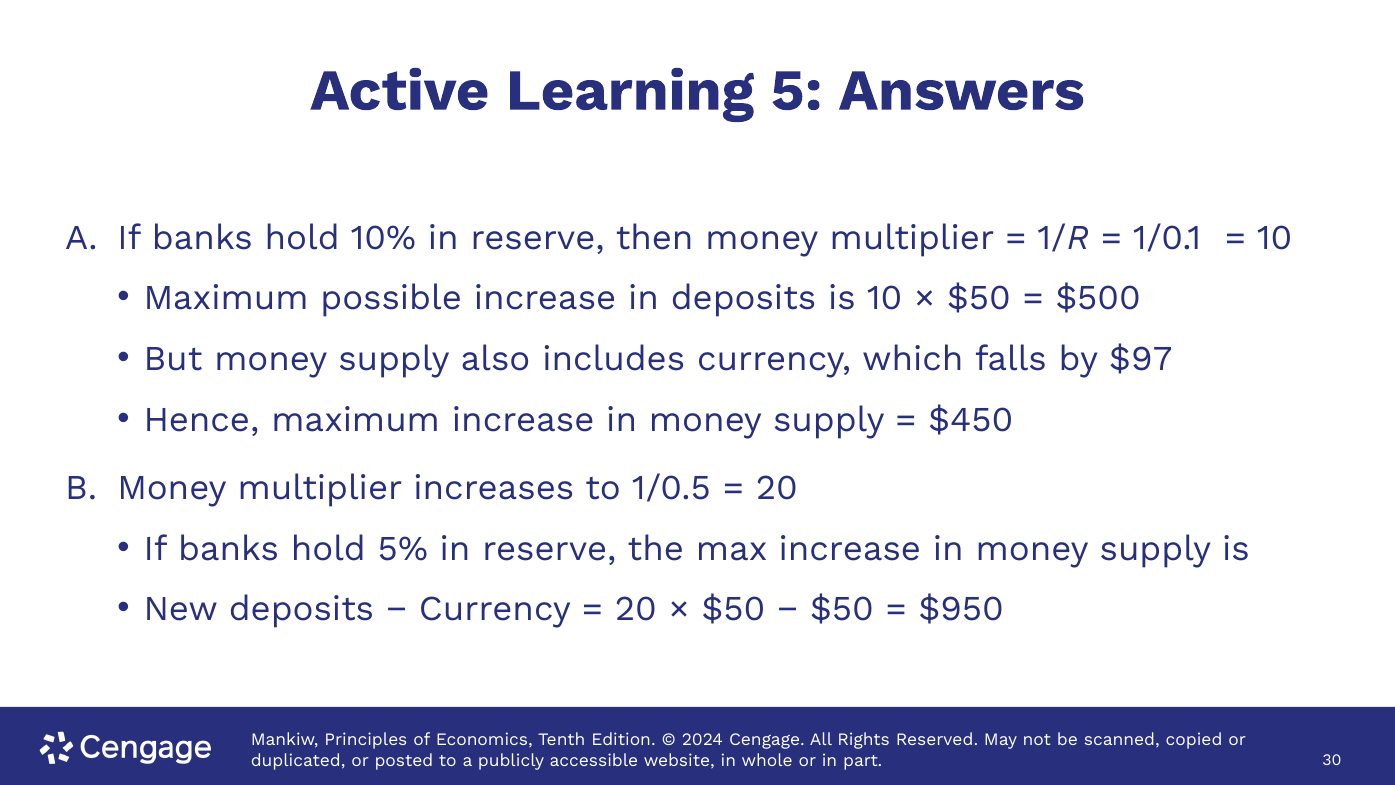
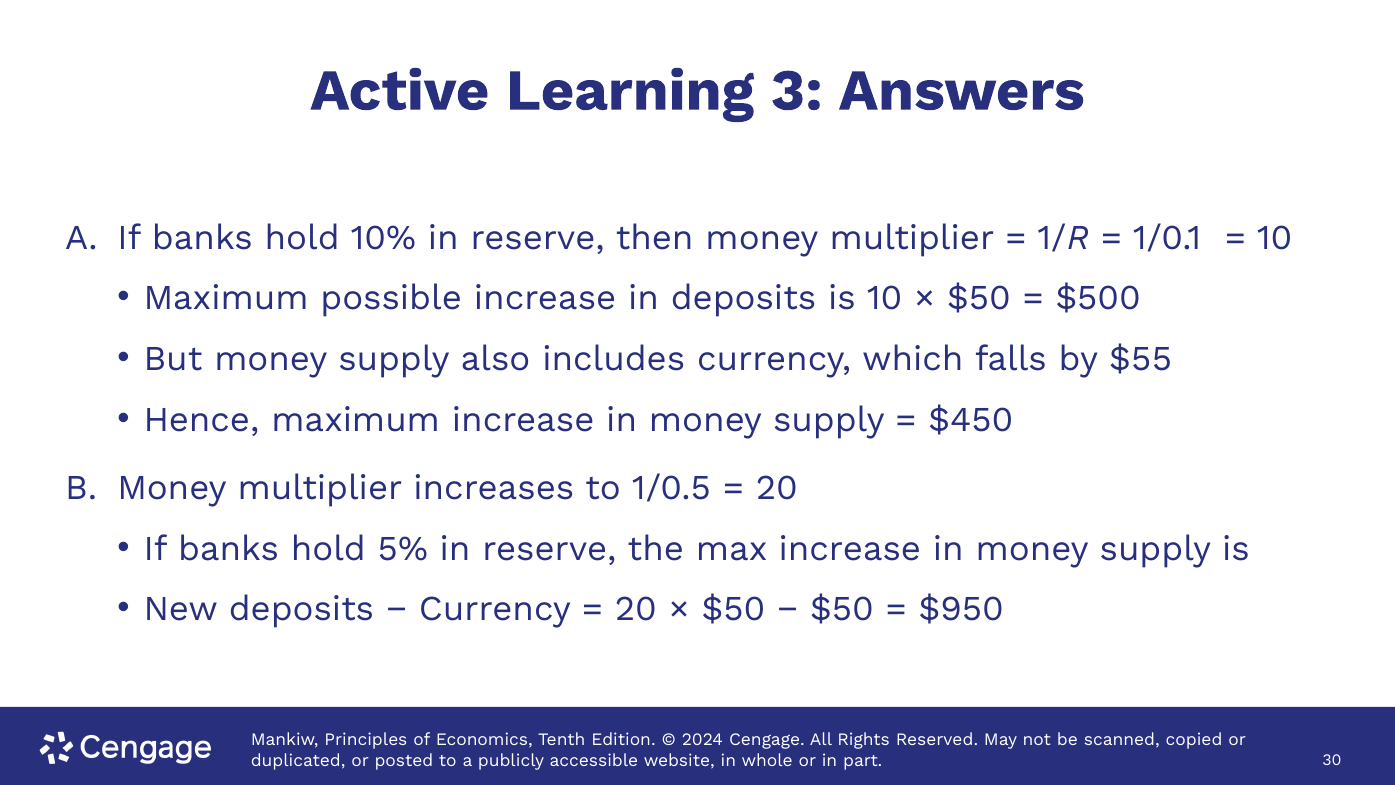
5: 5 -> 3
$97: $97 -> $55
